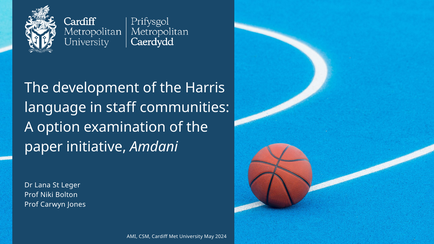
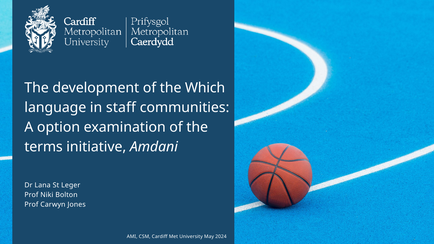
Harris: Harris -> Which
paper: paper -> terms
